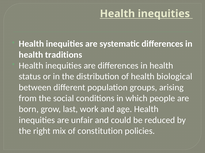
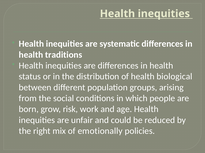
last: last -> risk
constitution: constitution -> emotionally
